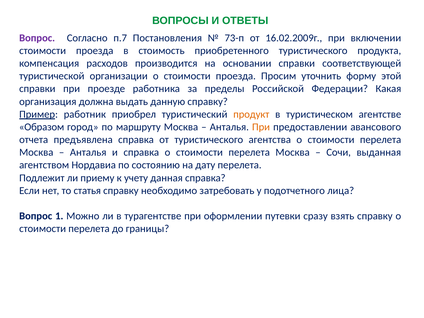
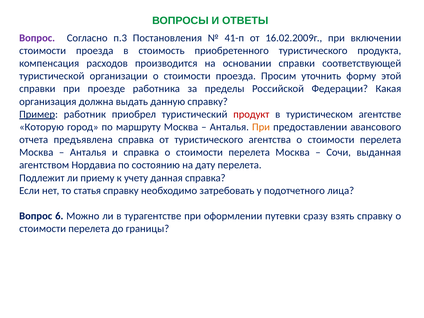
п.7: п.7 -> п.3
73-п: 73-п -> 41-п
продукт colour: orange -> red
Образом: Образом -> Которую
1: 1 -> 6
